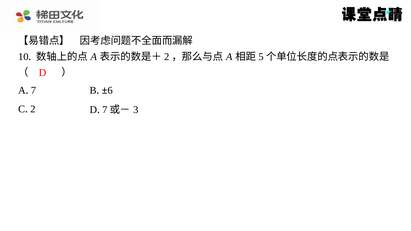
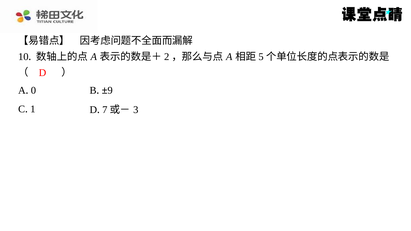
7: 7 -> 0
6: 6 -> 9
2: 2 -> 1
